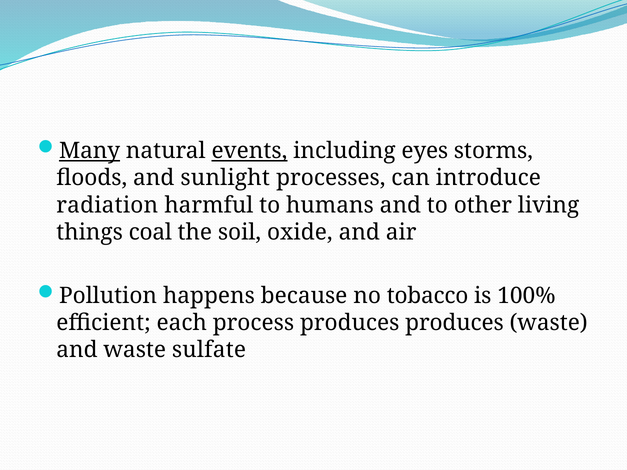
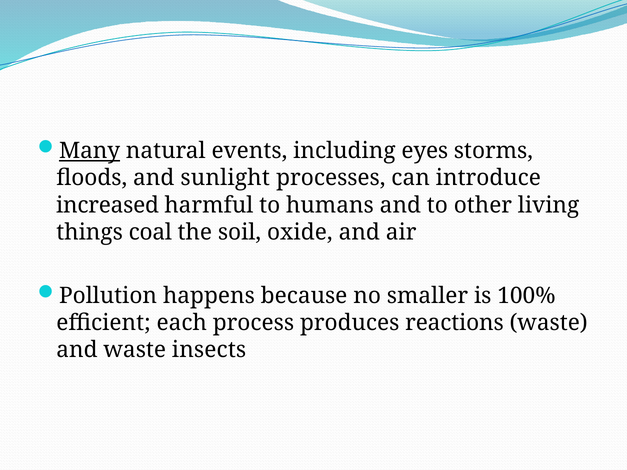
events underline: present -> none
radiation: radiation -> increased
tobacco: tobacco -> smaller
produces produces: produces -> reactions
sulfate: sulfate -> insects
